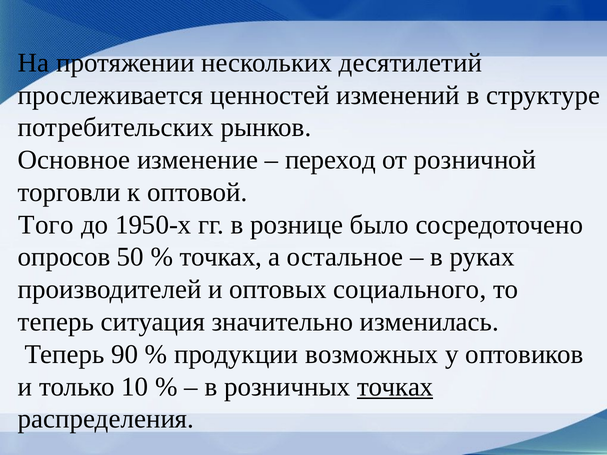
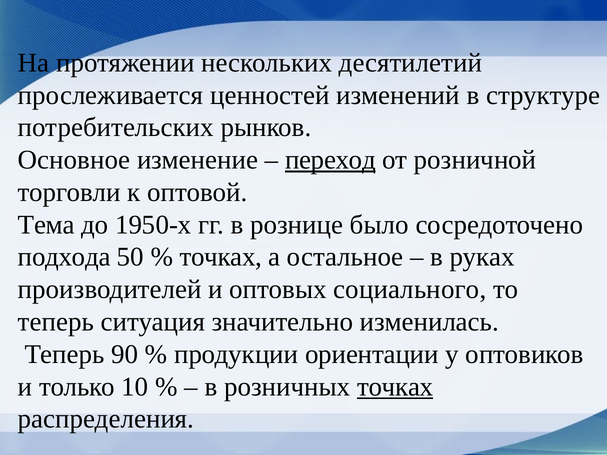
переход underline: none -> present
Того: Того -> Тема
опросов: опросов -> подхода
возможных: возможных -> ориентации
